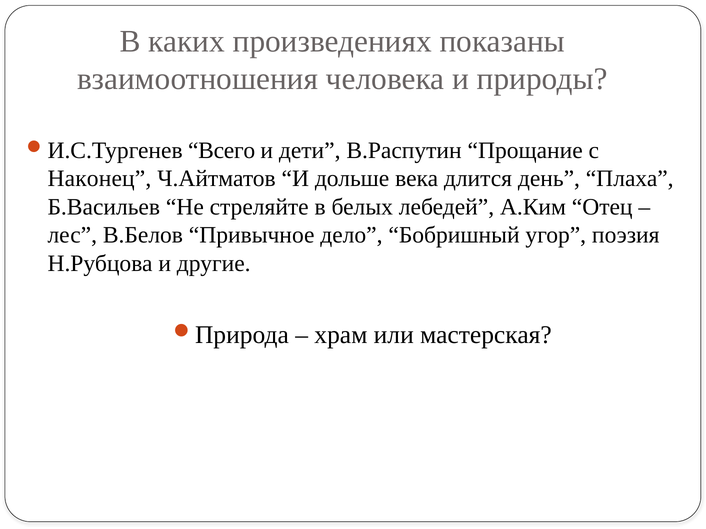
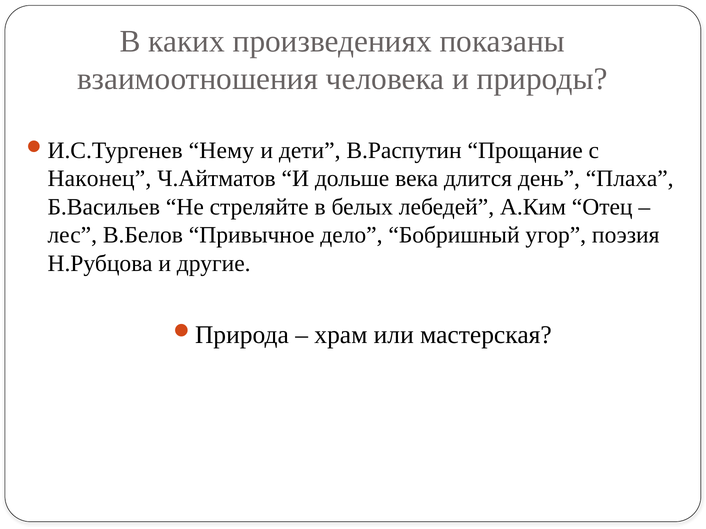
Всего: Всего -> Нему
